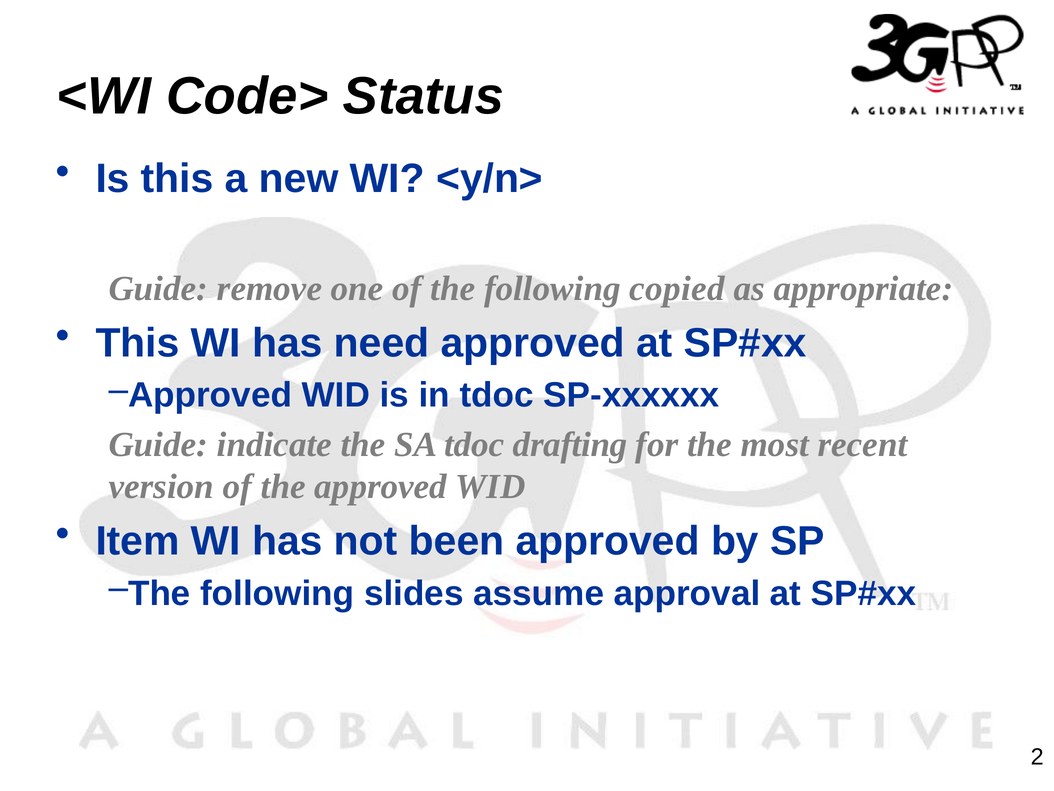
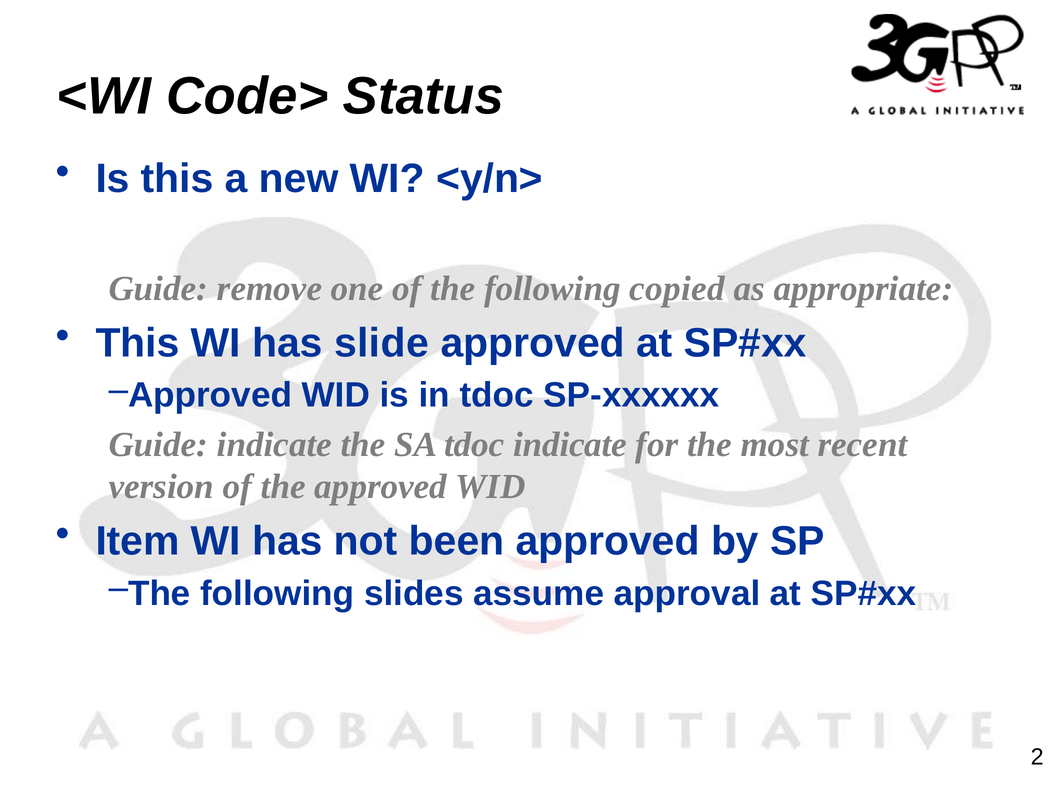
need: need -> slide
tdoc drafting: drafting -> indicate
